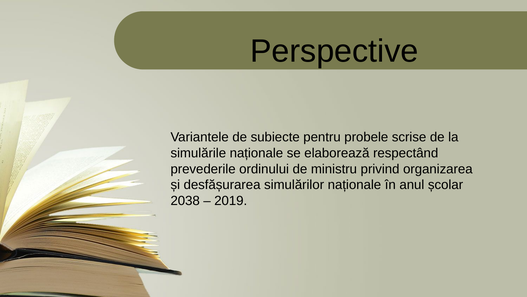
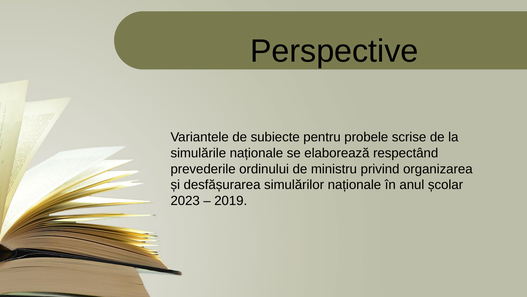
2038: 2038 -> 2023
